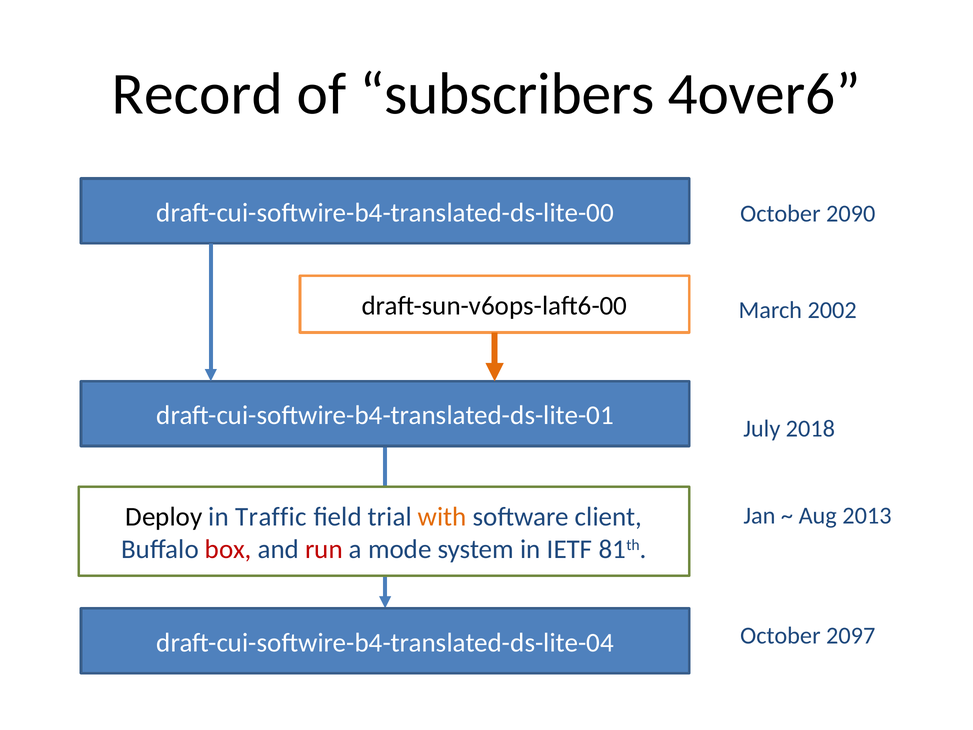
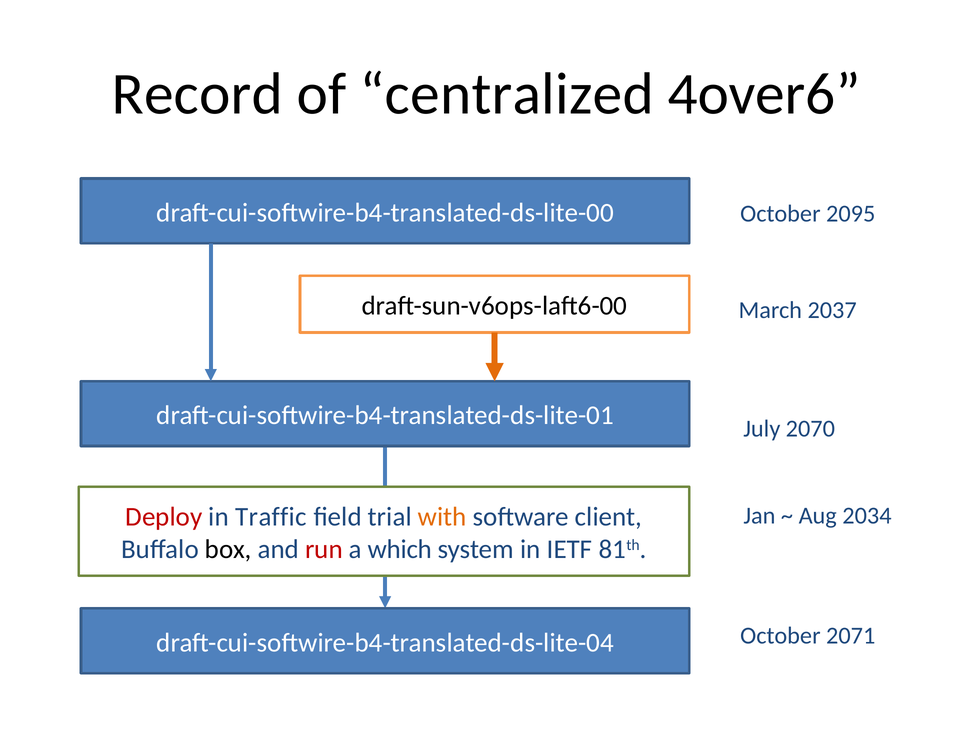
subscribers: subscribers -> centralized
2090: 2090 -> 2095
2002: 2002 -> 2037
2018: 2018 -> 2070
Deploy colour: black -> red
2013: 2013 -> 2034
box colour: red -> black
mode: mode -> which
2097: 2097 -> 2071
